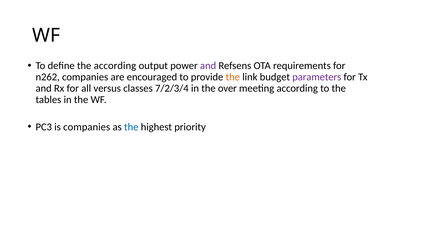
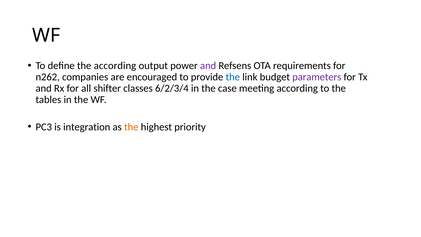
the at (233, 77) colour: orange -> blue
versus: versus -> shifter
7/2/3/4: 7/2/3/4 -> 6/2/3/4
over: over -> case
is companies: companies -> integration
the at (131, 127) colour: blue -> orange
